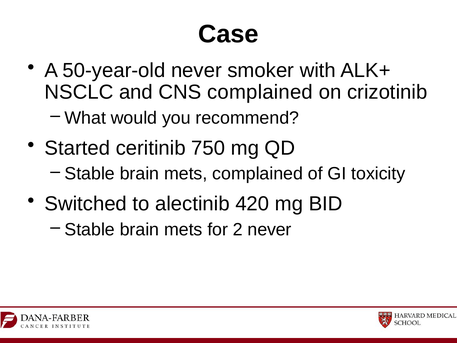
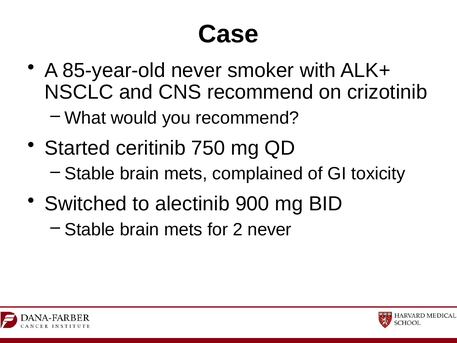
50-year-old: 50-year-old -> 85-year-old
CNS complained: complained -> recommend
420: 420 -> 900
